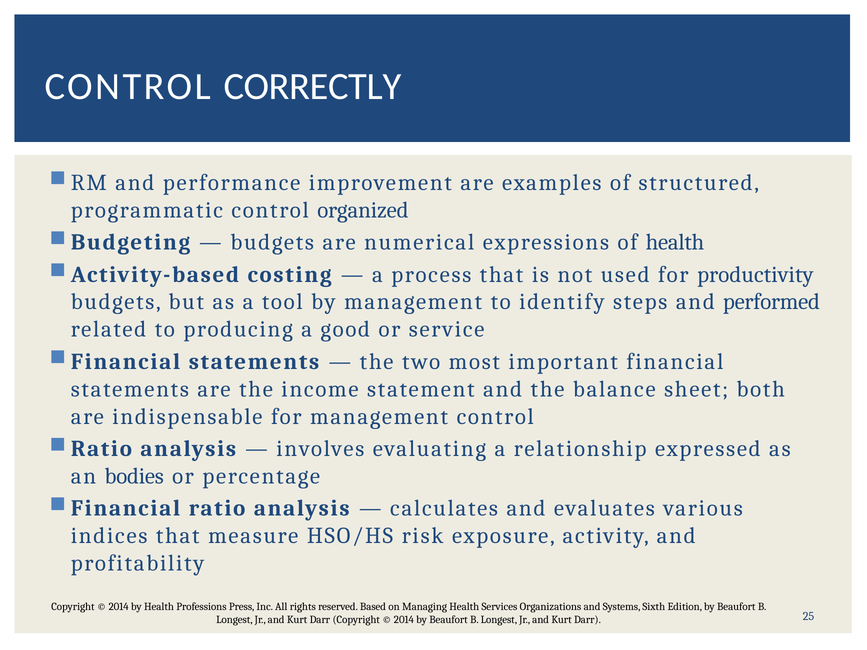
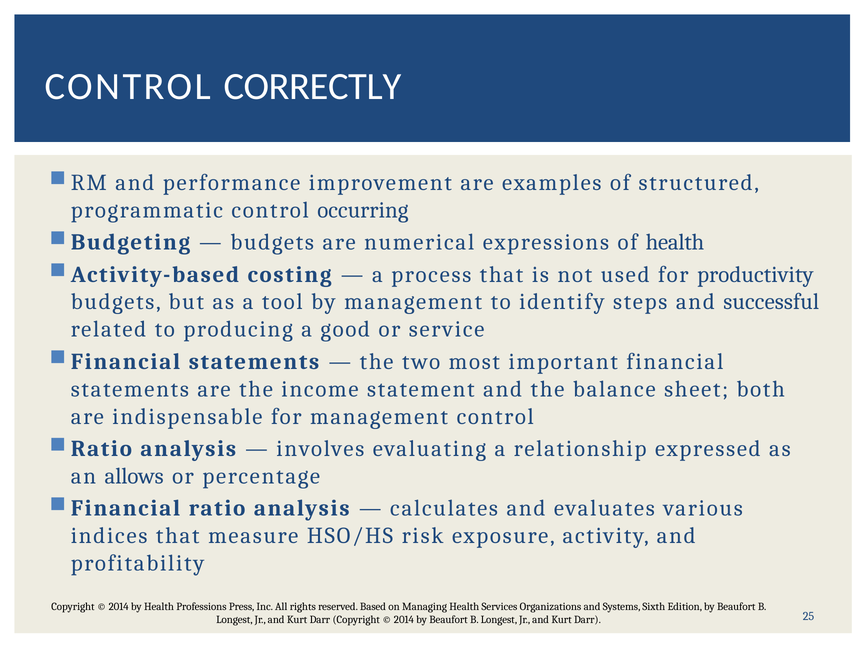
organized: organized -> occurring
performed: performed -> successful
bodies: bodies -> allows
